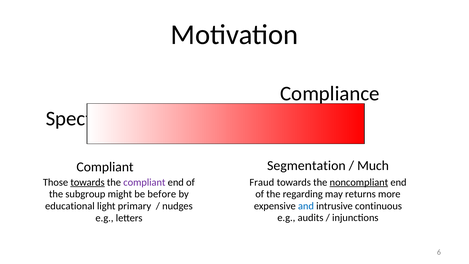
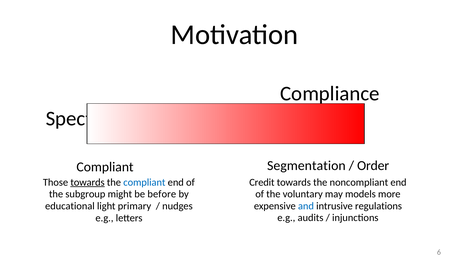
Much: Much -> Order
compliant at (144, 182) colour: purple -> blue
Fraud: Fraud -> Credit
noncompliant underline: present -> none
regarding: regarding -> voluntary
returns: returns -> models
continuous: continuous -> regulations
